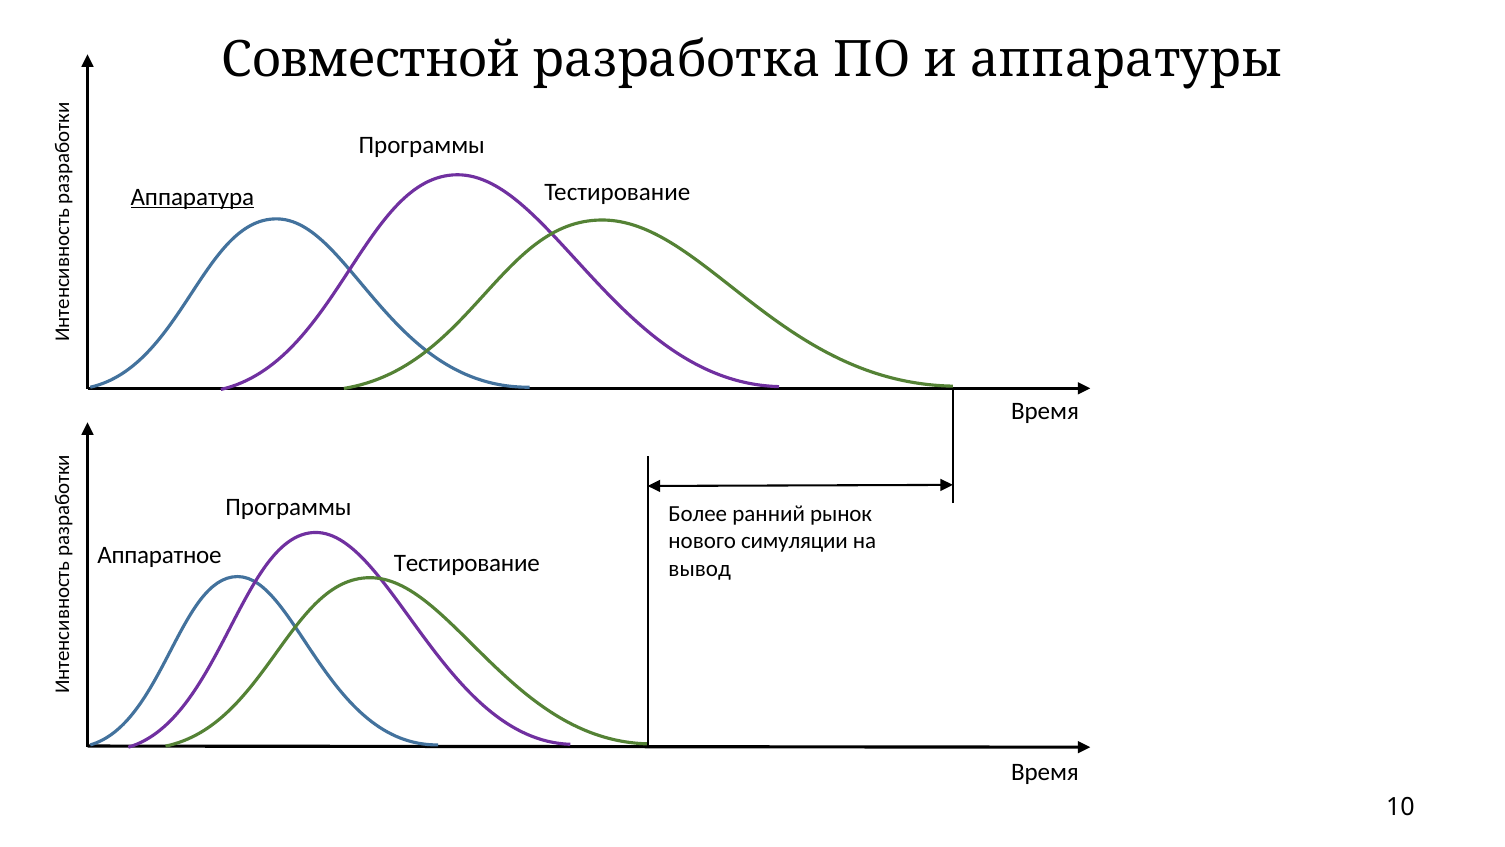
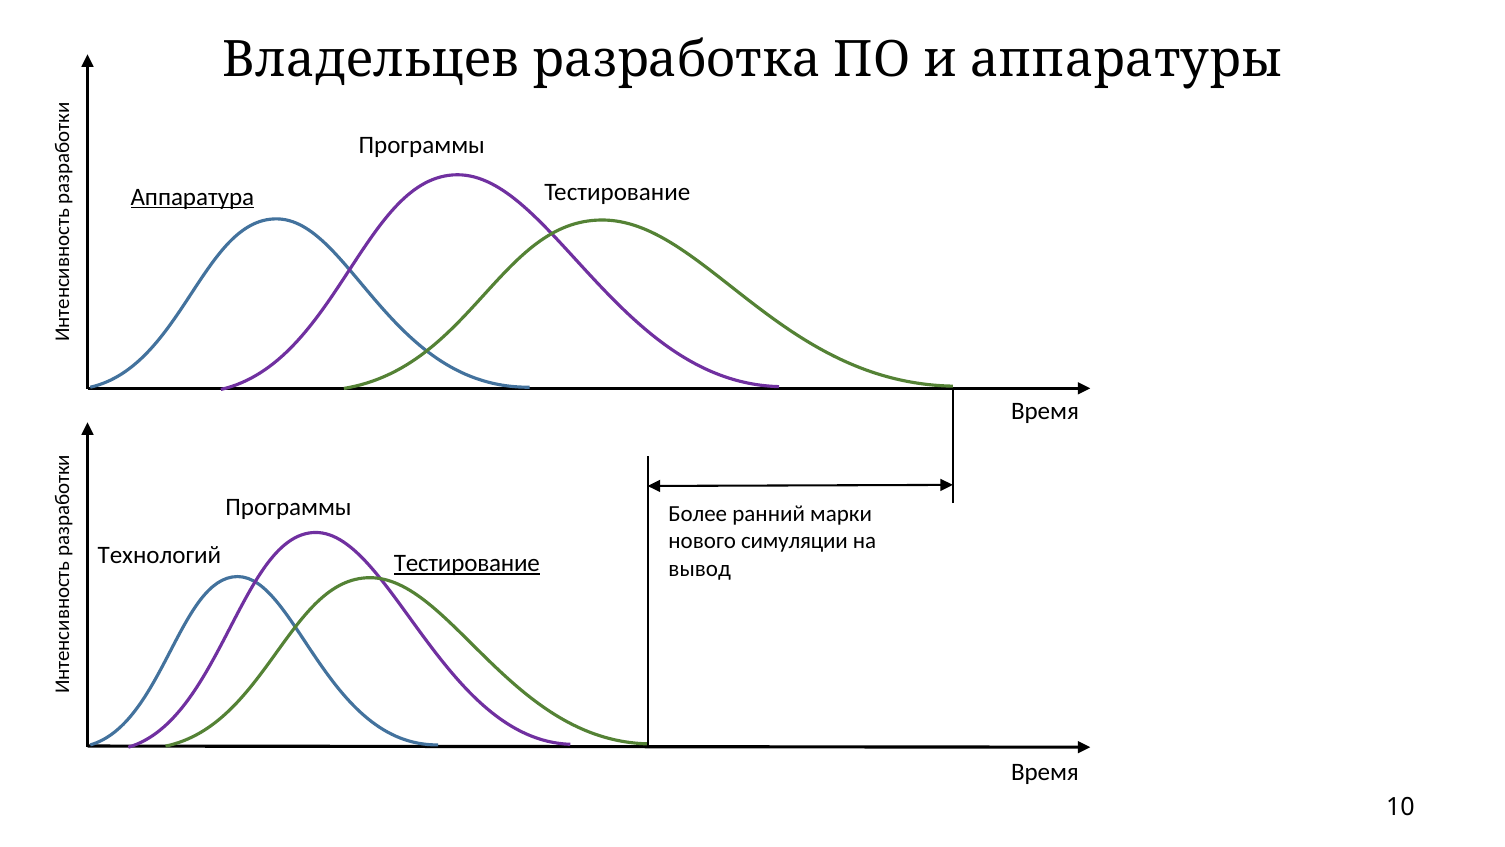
Совместной: Совместной -> Владельцев
рынок: рынок -> марки
Аппаратное: Аппаратное -> Технологий
Тестирование at (467, 563) underline: none -> present
